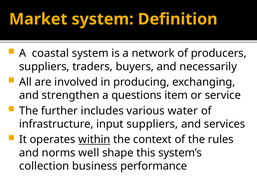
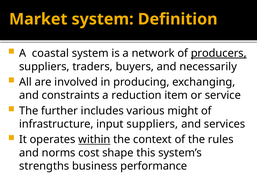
producers underline: none -> present
strengthen: strengthen -> constraints
questions: questions -> reduction
water: water -> might
well: well -> cost
collection: collection -> strengths
